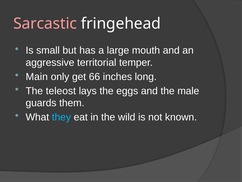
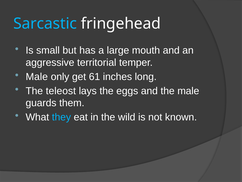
Sarcastic colour: pink -> light blue
Main at (37, 77): Main -> Male
66: 66 -> 61
